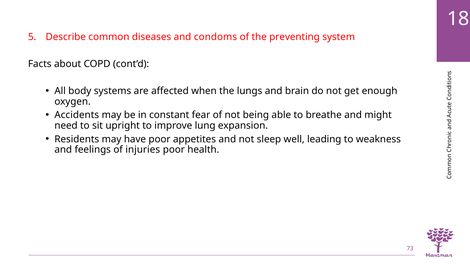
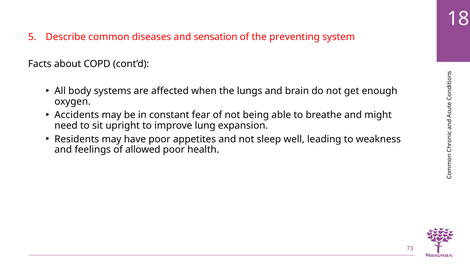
condoms: condoms -> sensation
injuries: injuries -> allowed
